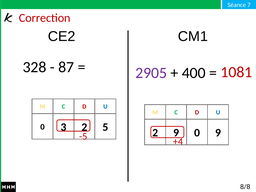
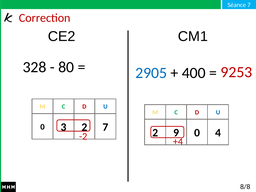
87: 87 -> 80
1081: 1081 -> 9253
2905 colour: purple -> blue
2 5: 5 -> 7
0 9: 9 -> 4
-5: -5 -> -2
